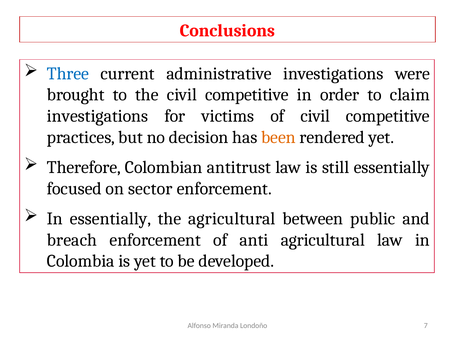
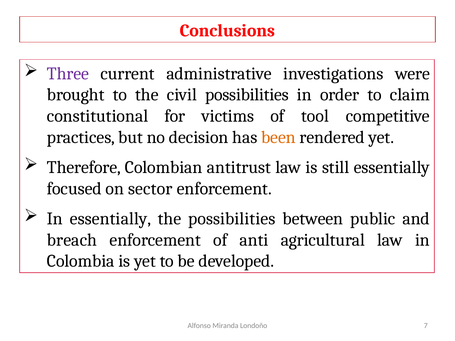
Three colour: blue -> purple
the civil competitive: competitive -> possibilities
investigations at (98, 116): investigations -> constitutional
of civil: civil -> tool
the agricultural: agricultural -> possibilities
